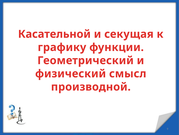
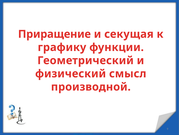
Касательной: Касательной -> Приращение
